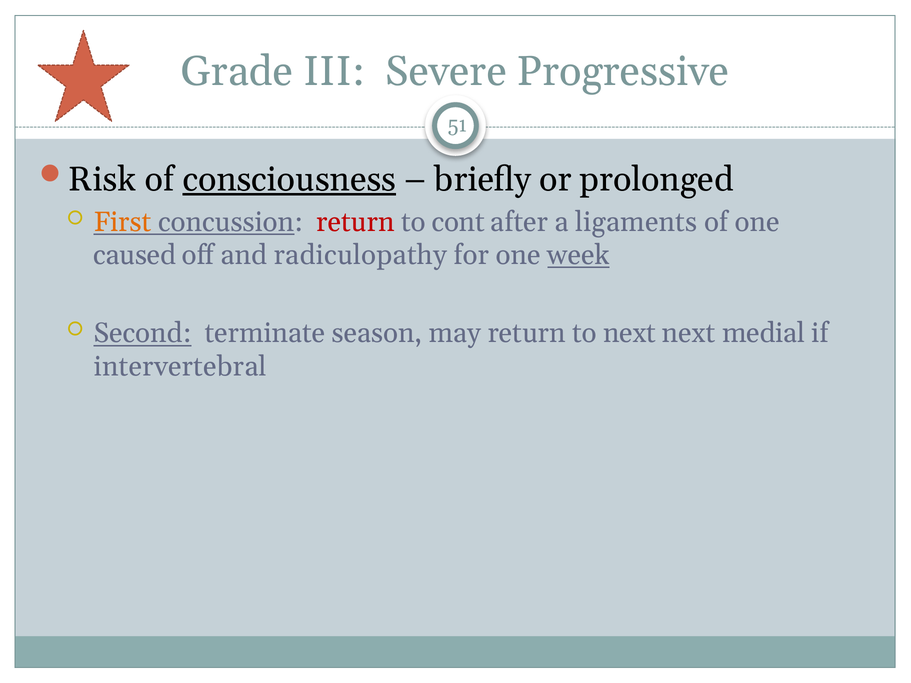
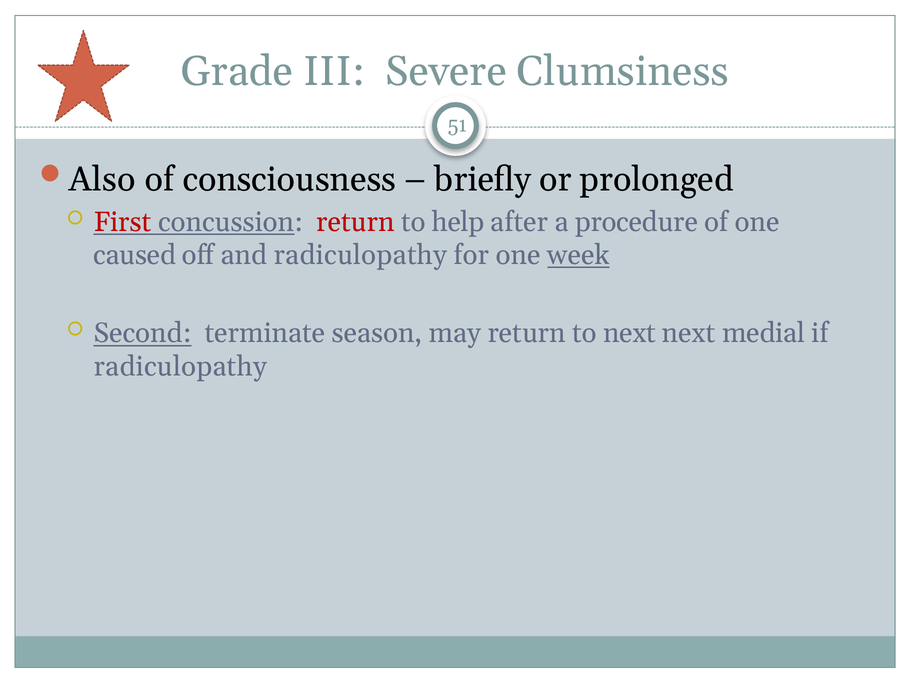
Progressive: Progressive -> Clumsiness
Risk: Risk -> Also
consciousness underline: present -> none
First colour: orange -> red
cont: cont -> help
ligaments: ligaments -> procedure
intervertebral at (180, 367): intervertebral -> radiculopathy
